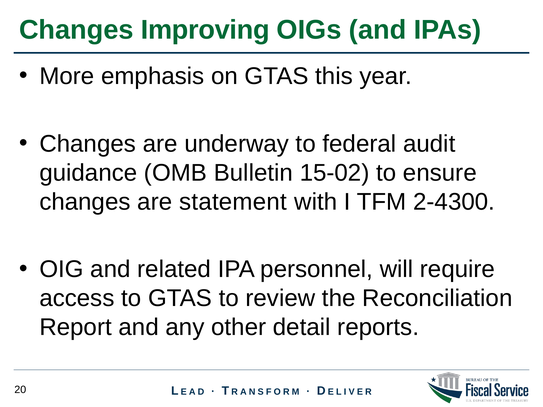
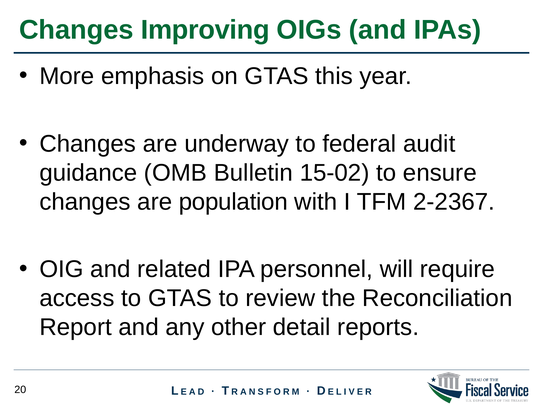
statement: statement -> population
2-4300: 2-4300 -> 2-2367
